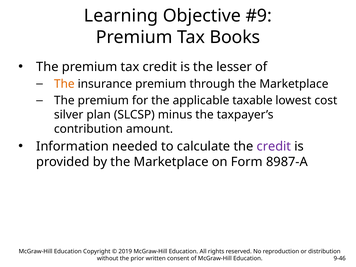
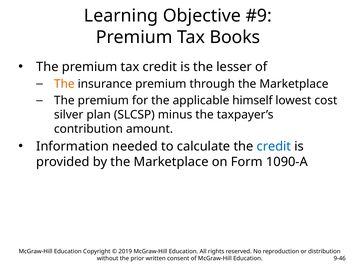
taxable: taxable -> himself
credit at (274, 146) colour: purple -> blue
8987-A: 8987-A -> 1090-A
